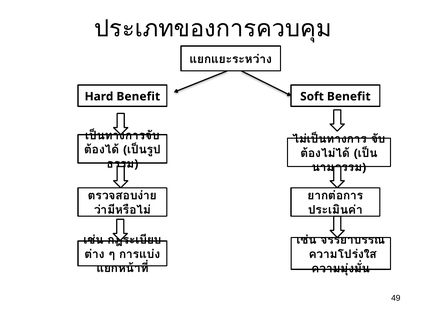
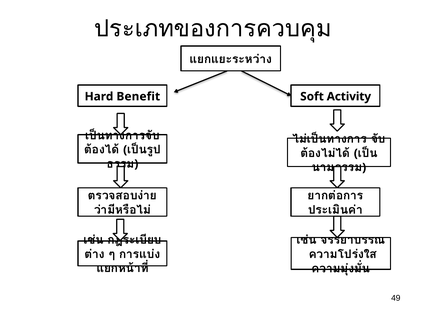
Soft Benefit: Benefit -> Activity
